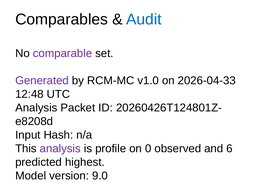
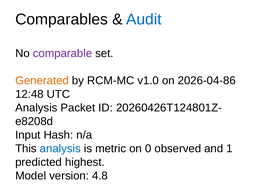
Generated colour: purple -> orange
2026-04-33: 2026-04-33 -> 2026-04-86
analysis at (60, 149) colour: purple -> blue
profile: profile -> metric
6: 6 -> 1
9.0: 9.0 -> 4.8
